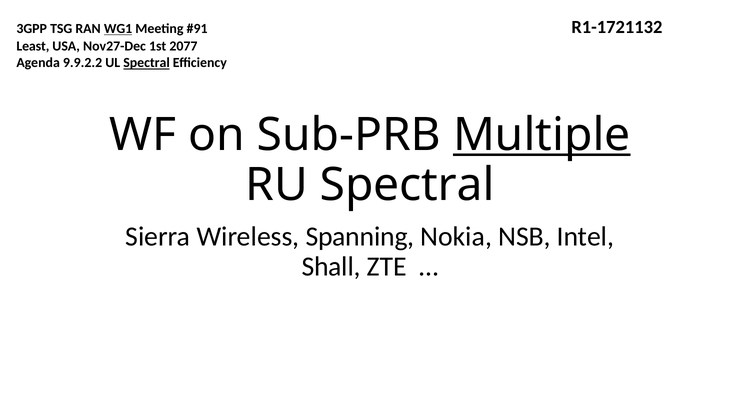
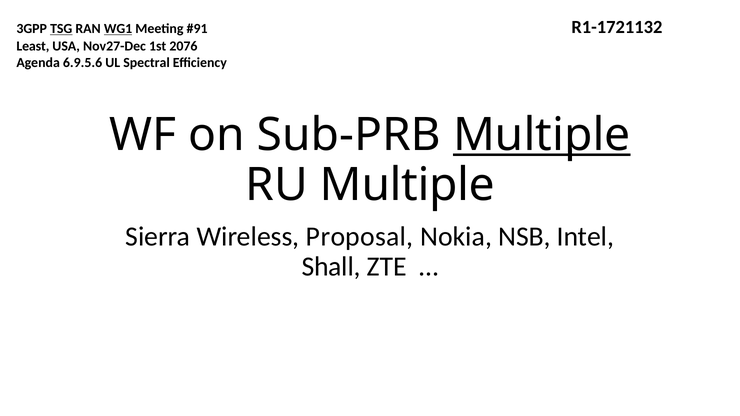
TSG underline: none -> present
2077: 2077 -> 2076
9.9.2.2: 9.9.2.2 -> 6.9.5.6
Spectral at (147, 63) underline: present -> none
RU Spectral: Spectral -> Multiple
Spanning: Spanning -> Proposal
